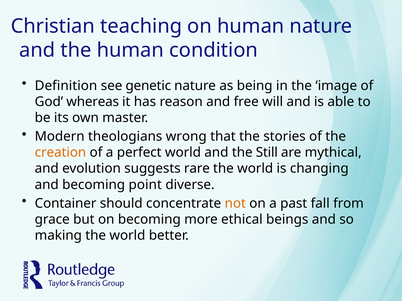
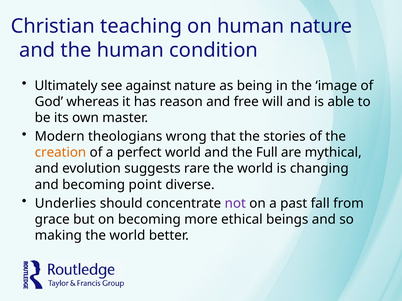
Definition: Definition -> Ultimately
genetic: genetic -> against
Still: Still -> Full
Container: Container -> Underlies
not colour: orange -> purple
